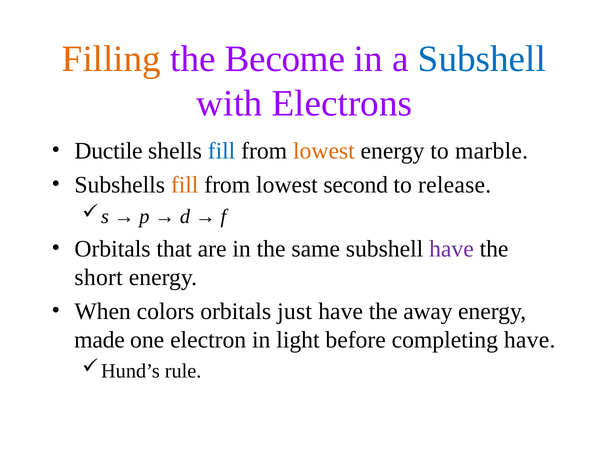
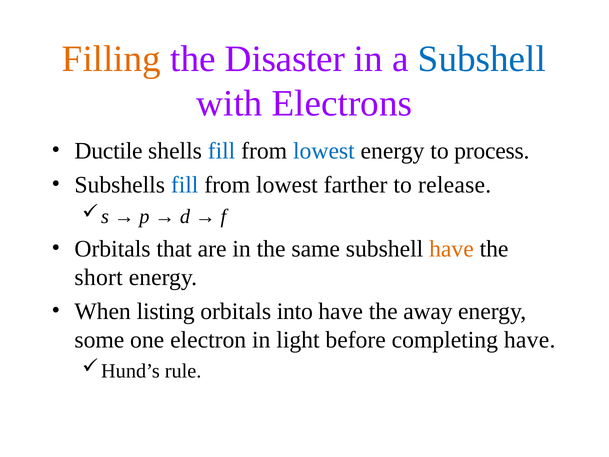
Become: Become -> Disaster
lowest at (324, 151) colour: orange -> blue
marble: marble -> process
fill at (185, 185) colour: orange -> blue
second: second -> farther
have at (451, 249) colour: purple -> orange
colors: colors -> listing
just: just -> into
made: made -> some
